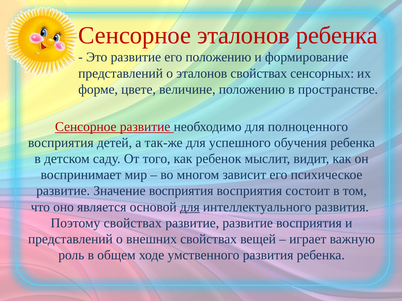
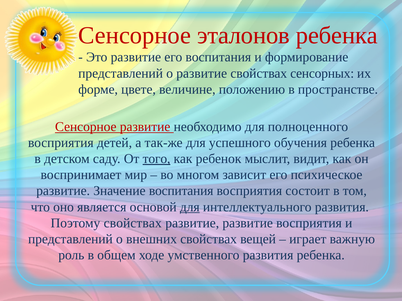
его положению: положению -> воспитания
о эталонов: эталонов -> развитие
того underline: none -> present
Значение восприятия: восприятия -> воспитания
